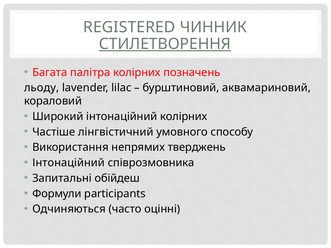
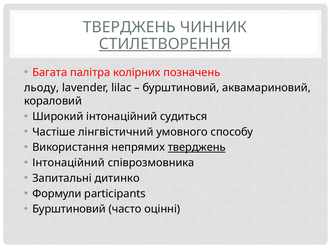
REGISTERED at (129, 27): REGISTERED -> ТВЕРДЖЕНЬ
інтонаційний колірних: колірних -> судиться
тверджень at (197, 147) underline: none -> present
обійдеш: обійдеш -> дитинко
Одчиняються at (69, 209): Одчиняються -> Бурштиновий
